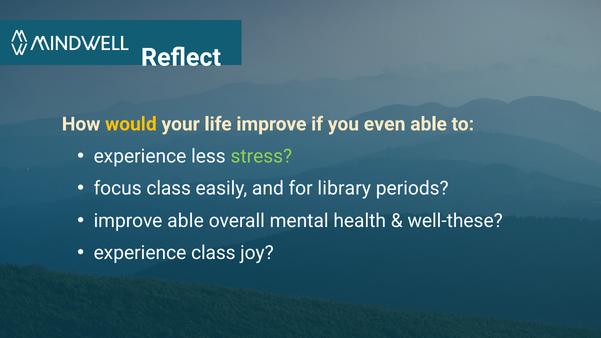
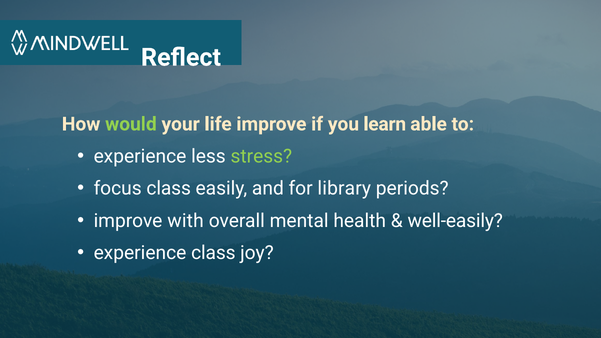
would colour: yellow -> light green
even: even -> learn
improve able: able -> with
well-these: well-these -> well-easily
